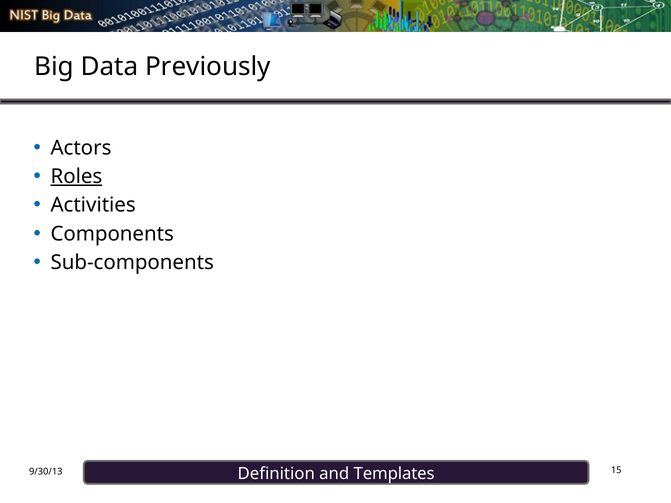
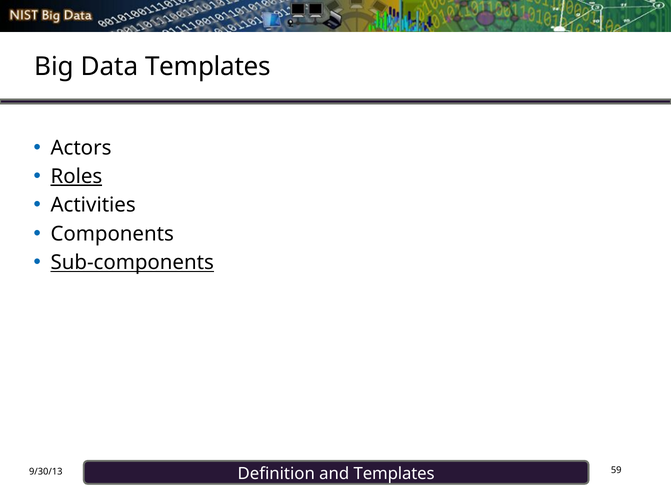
Data Previously: Previously -> Templates
Sub-components underline: none -> present
15: 15 -> 59
